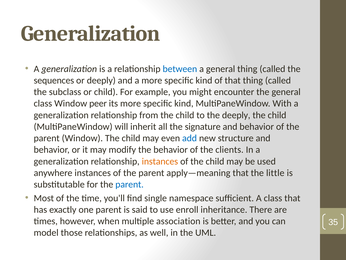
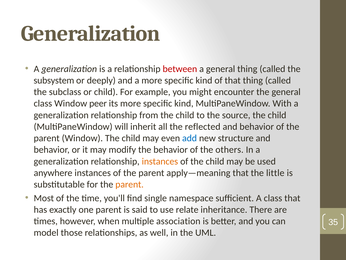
between colour: blue -> red
sequences: sequences -> subsystem
the deeply: deeply -> source
signature: signature -> reflected
clients: clients -> others
parent at (130, 184) colour: blue -> orange
enroll: enroll -> relate
